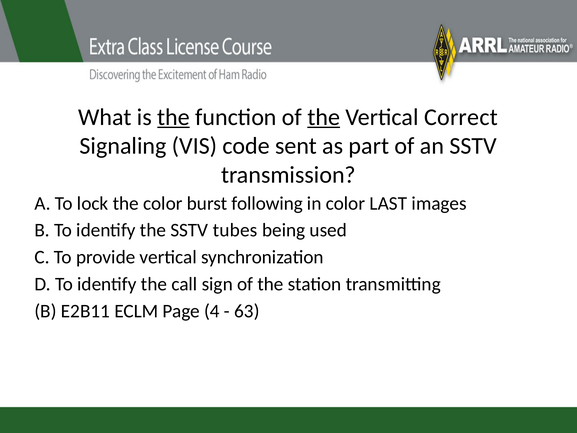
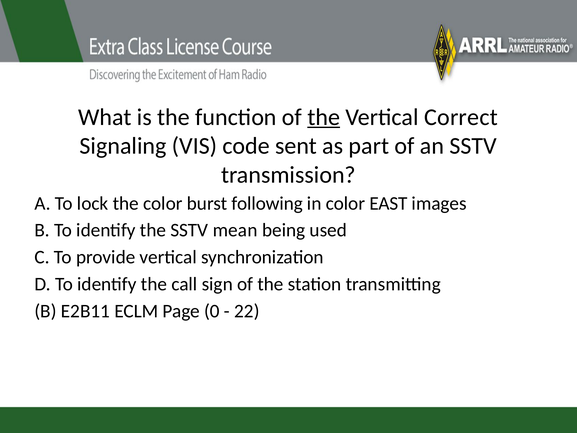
the at (174, 117) underline: present -> none
LAST: LAST -> EAST
tubes: tubes -> mean
4: 4 -> 0
63: 63 -> 22
